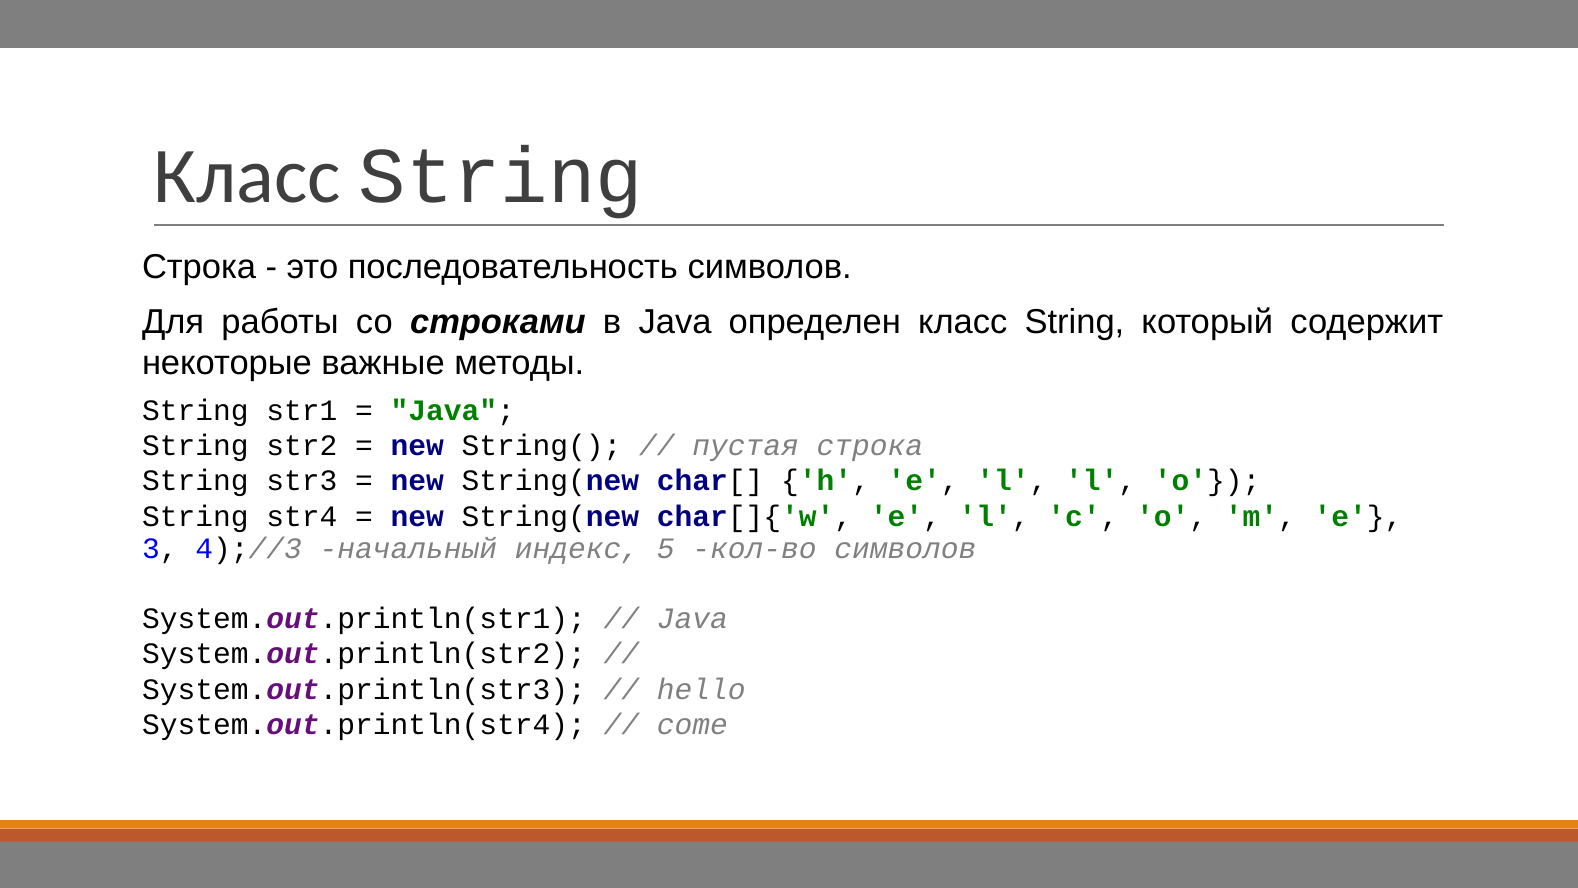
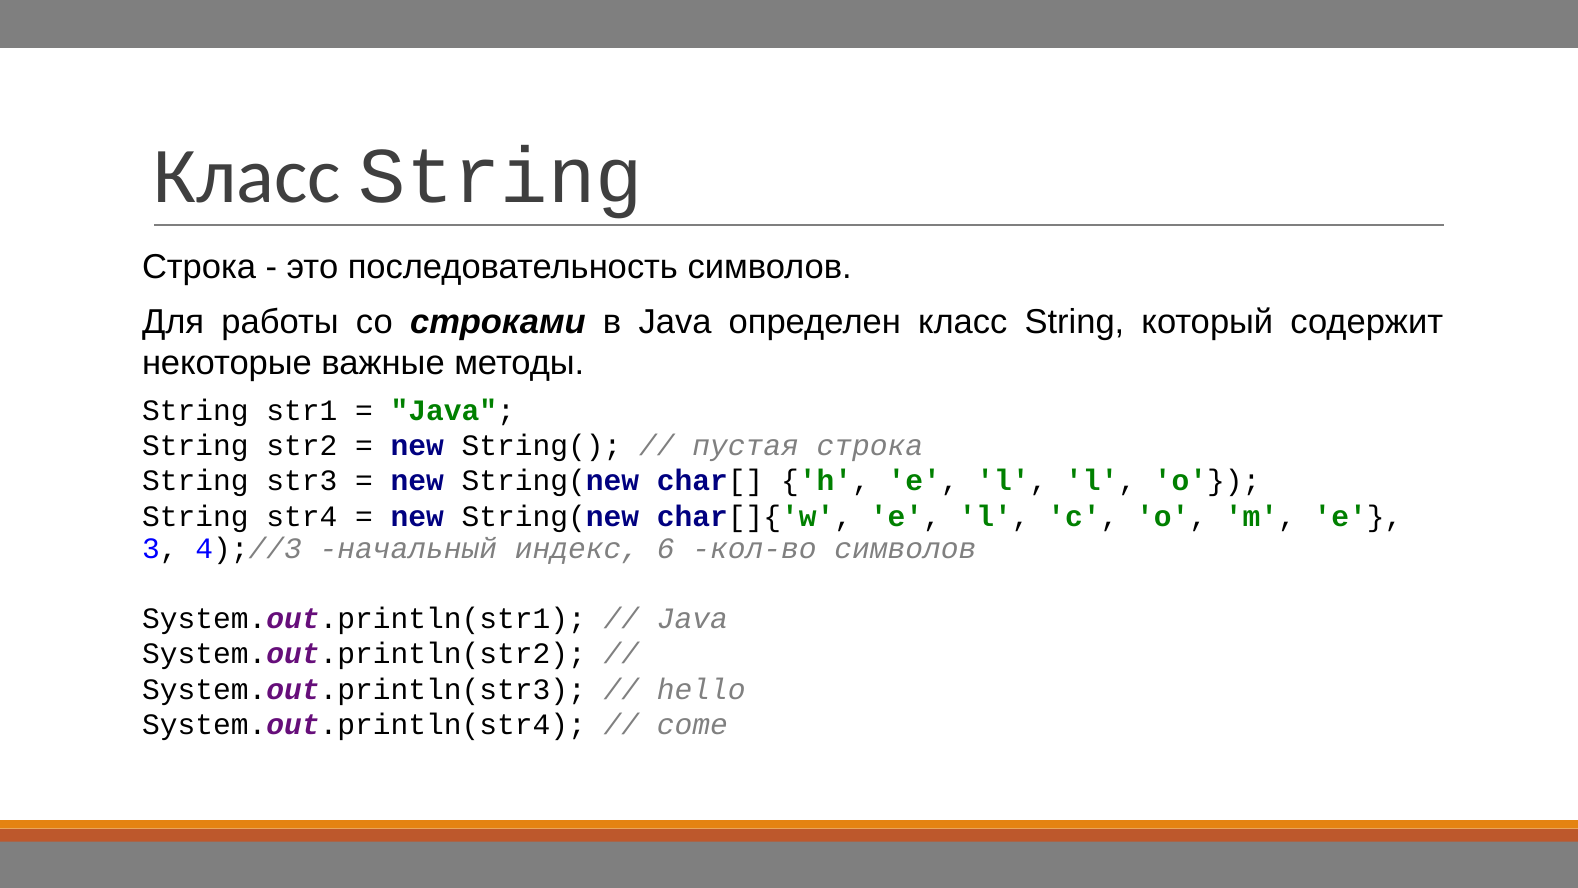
5: 5 -> 6
